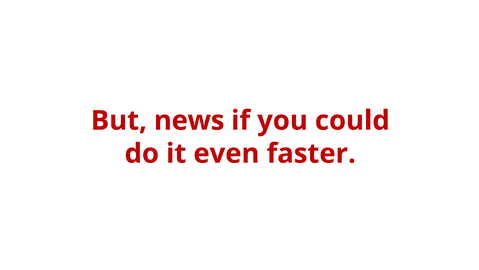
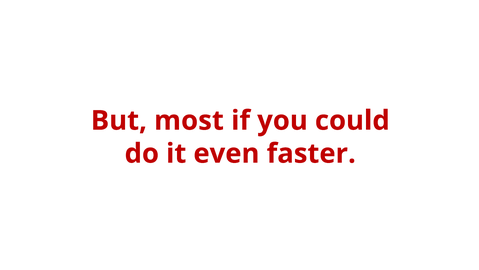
news: news -> most
